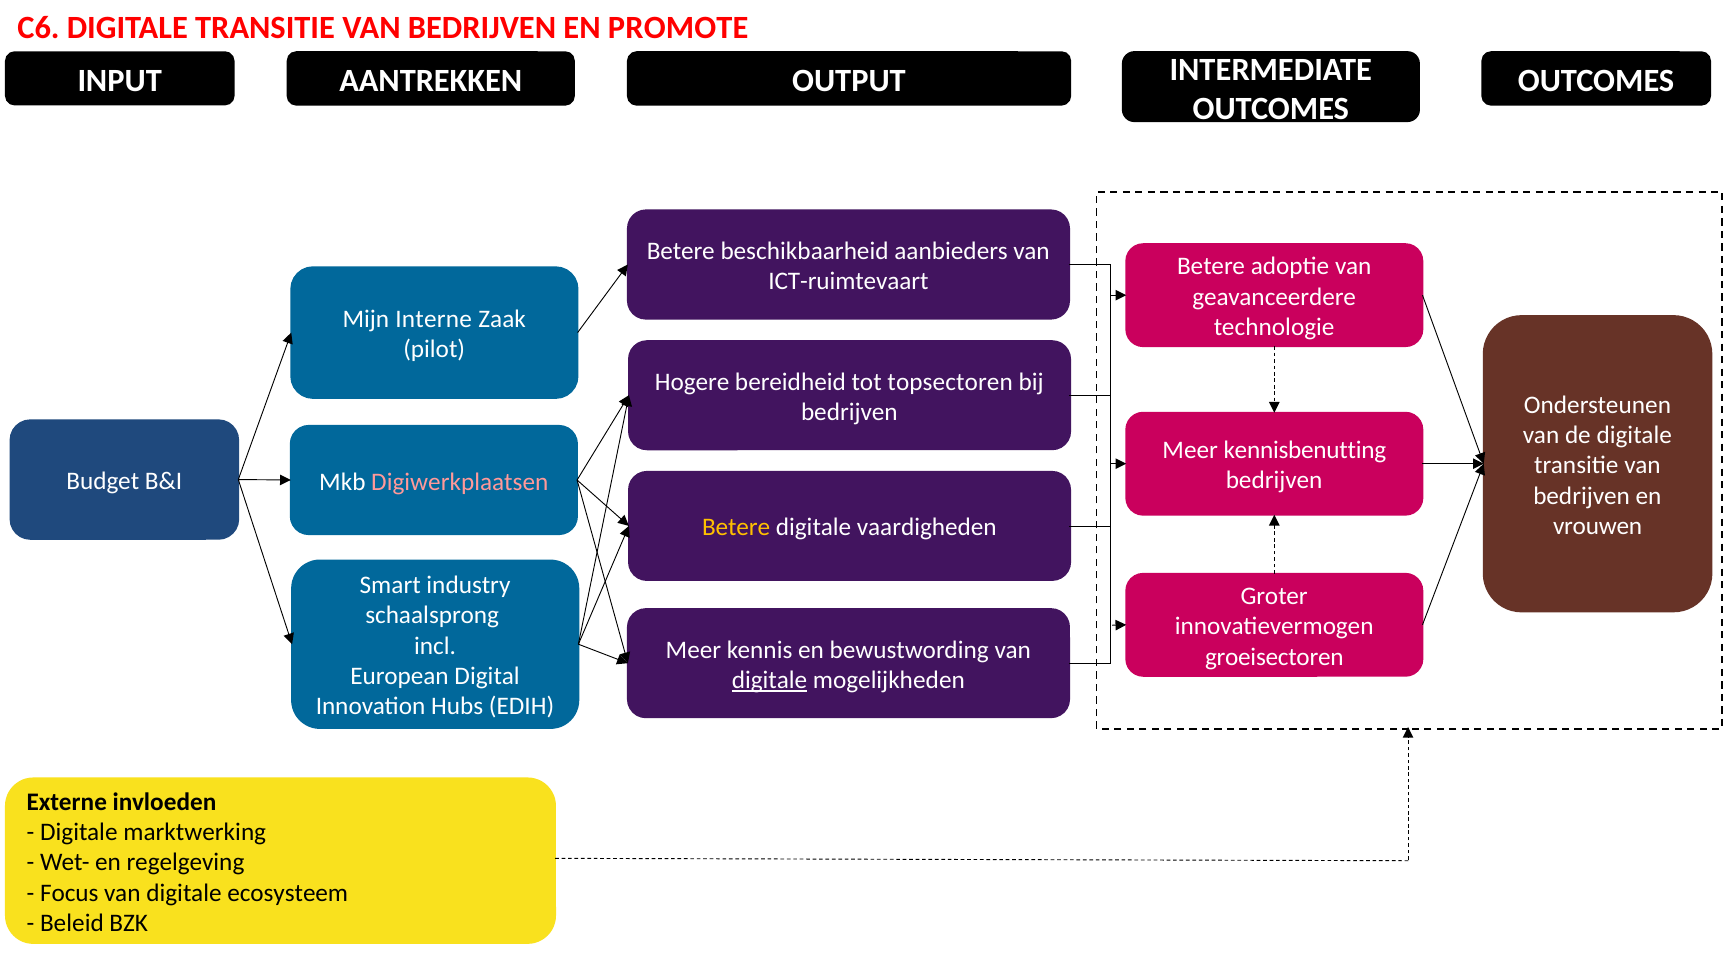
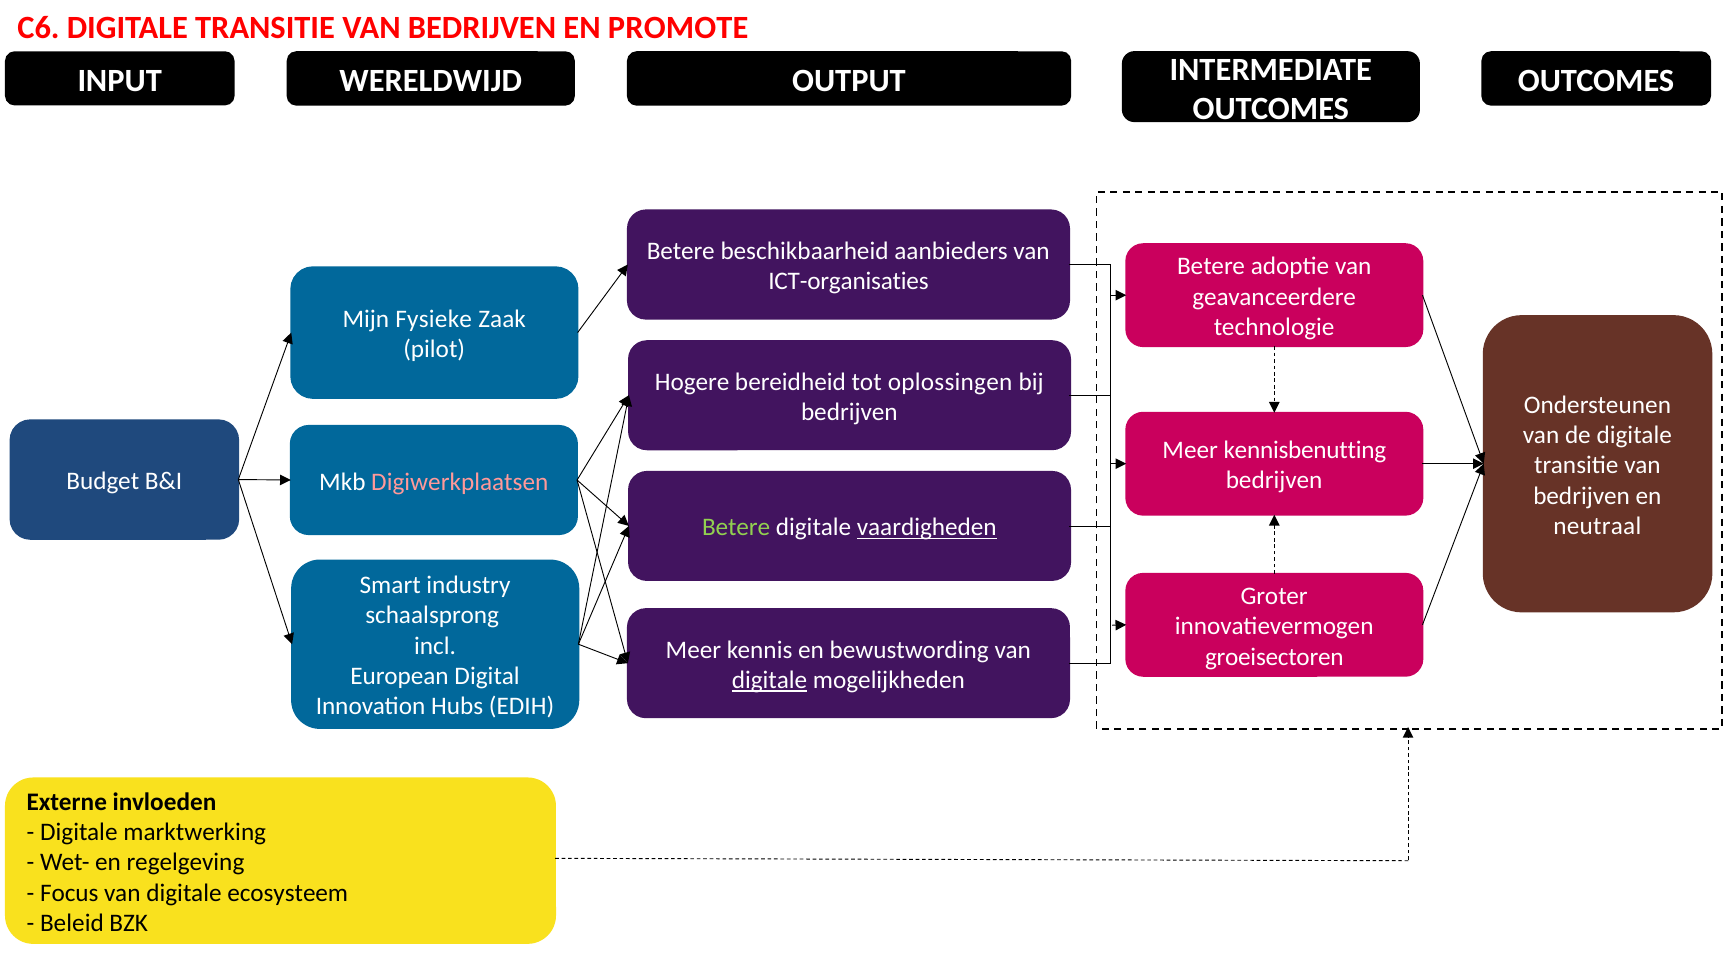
AANTREKKEN: AANTREKKEN -> WERELDWIJD
ICT-ruimtevaart: ICT-ruimtevaart -> ICT-organisaties
Interne: Interne -> Fysieke
topsectoren: topsectoren -> oplossingen
vrouwen: vrouwen -> neutraal
Betere at (736, 528) colour: yellow -> light green
vaardigheden underline: none -> present
